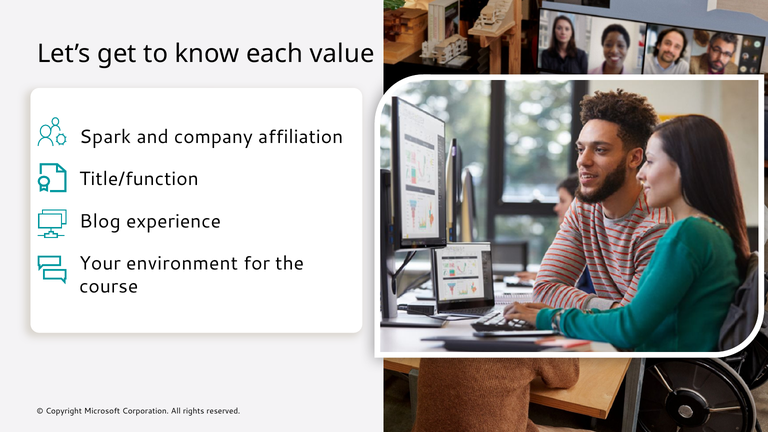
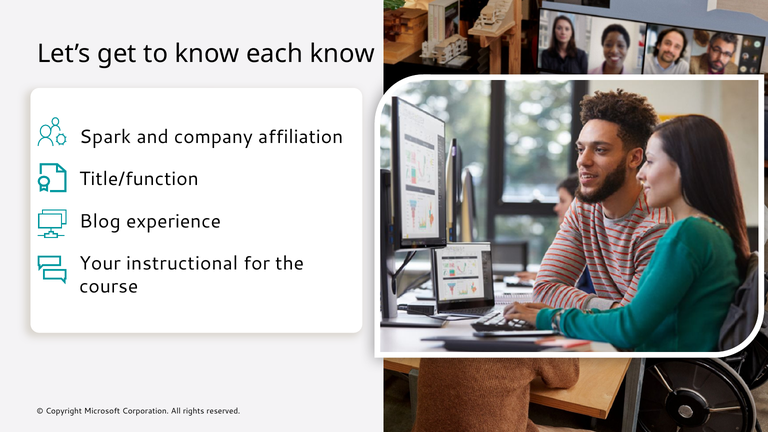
each value: value -> know
environment: environment -> instructional
